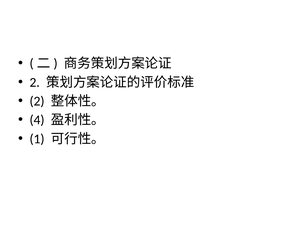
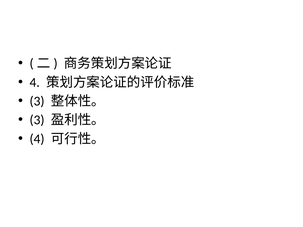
2 at (35, 82): 2 -> 4
2 at (37, 101): 2 -> 3
4 at (37, 120): 4 -> 3
1 at (37, 139): 1 -> 4
